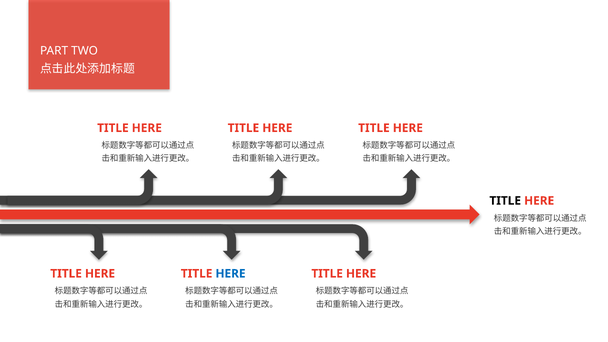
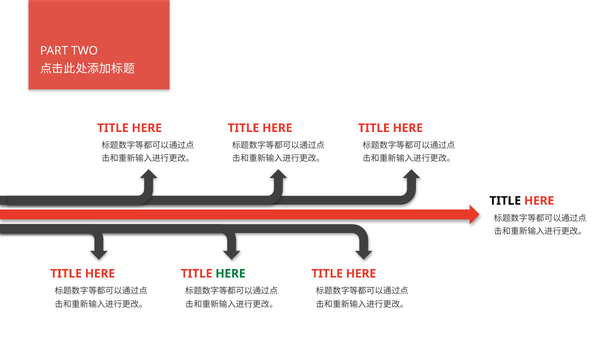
HERE at (231, 274) colour: blue -> green
